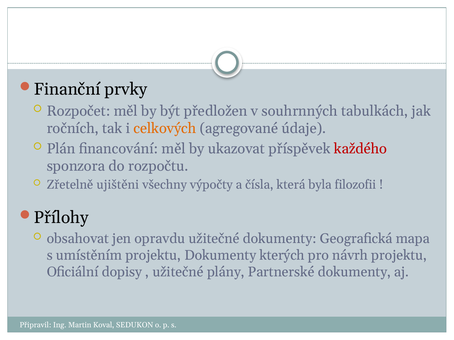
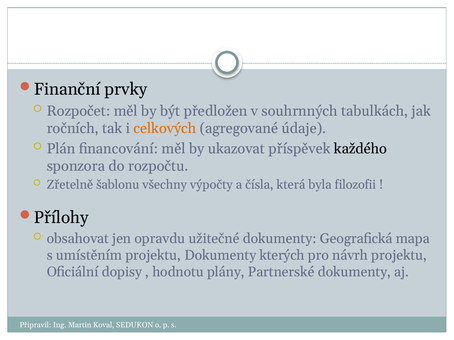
každého colour: red -> black
ujištěni: ujištěni -> šablonu
užitečné at (178, 272): užitečné -> hodnotu
